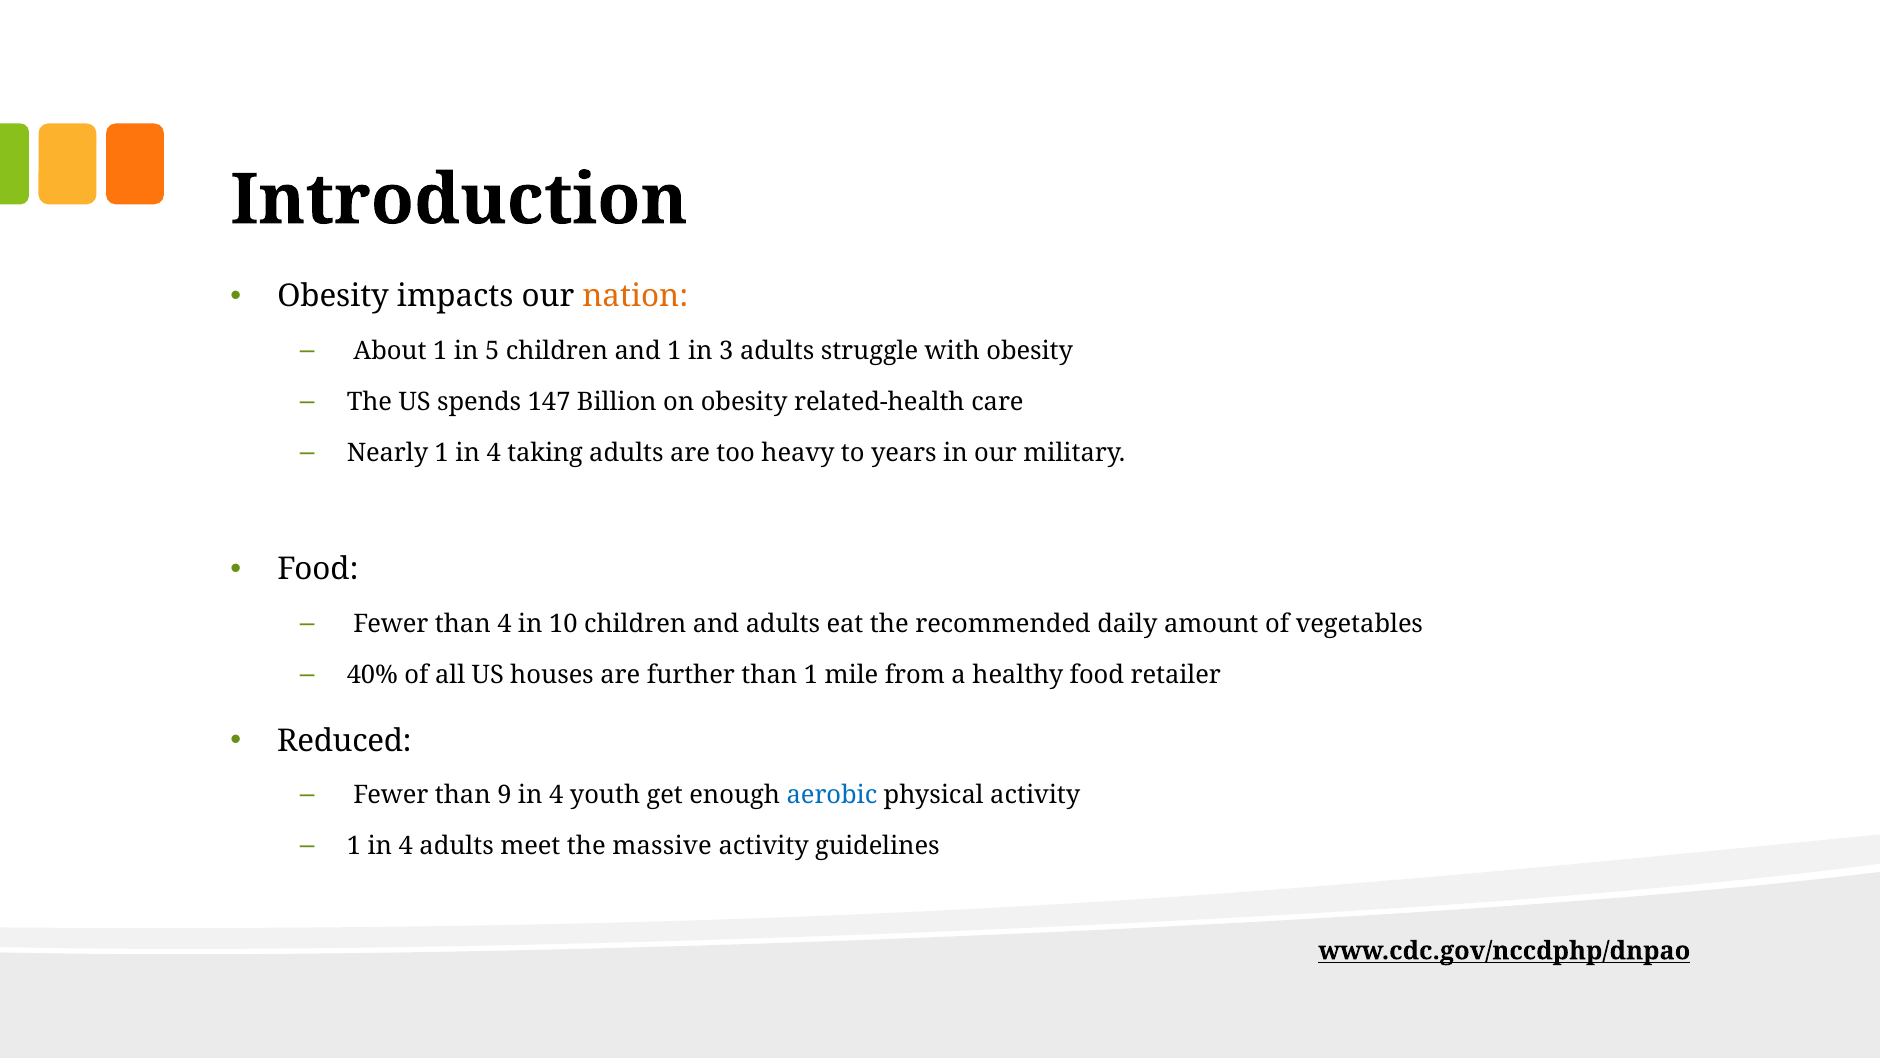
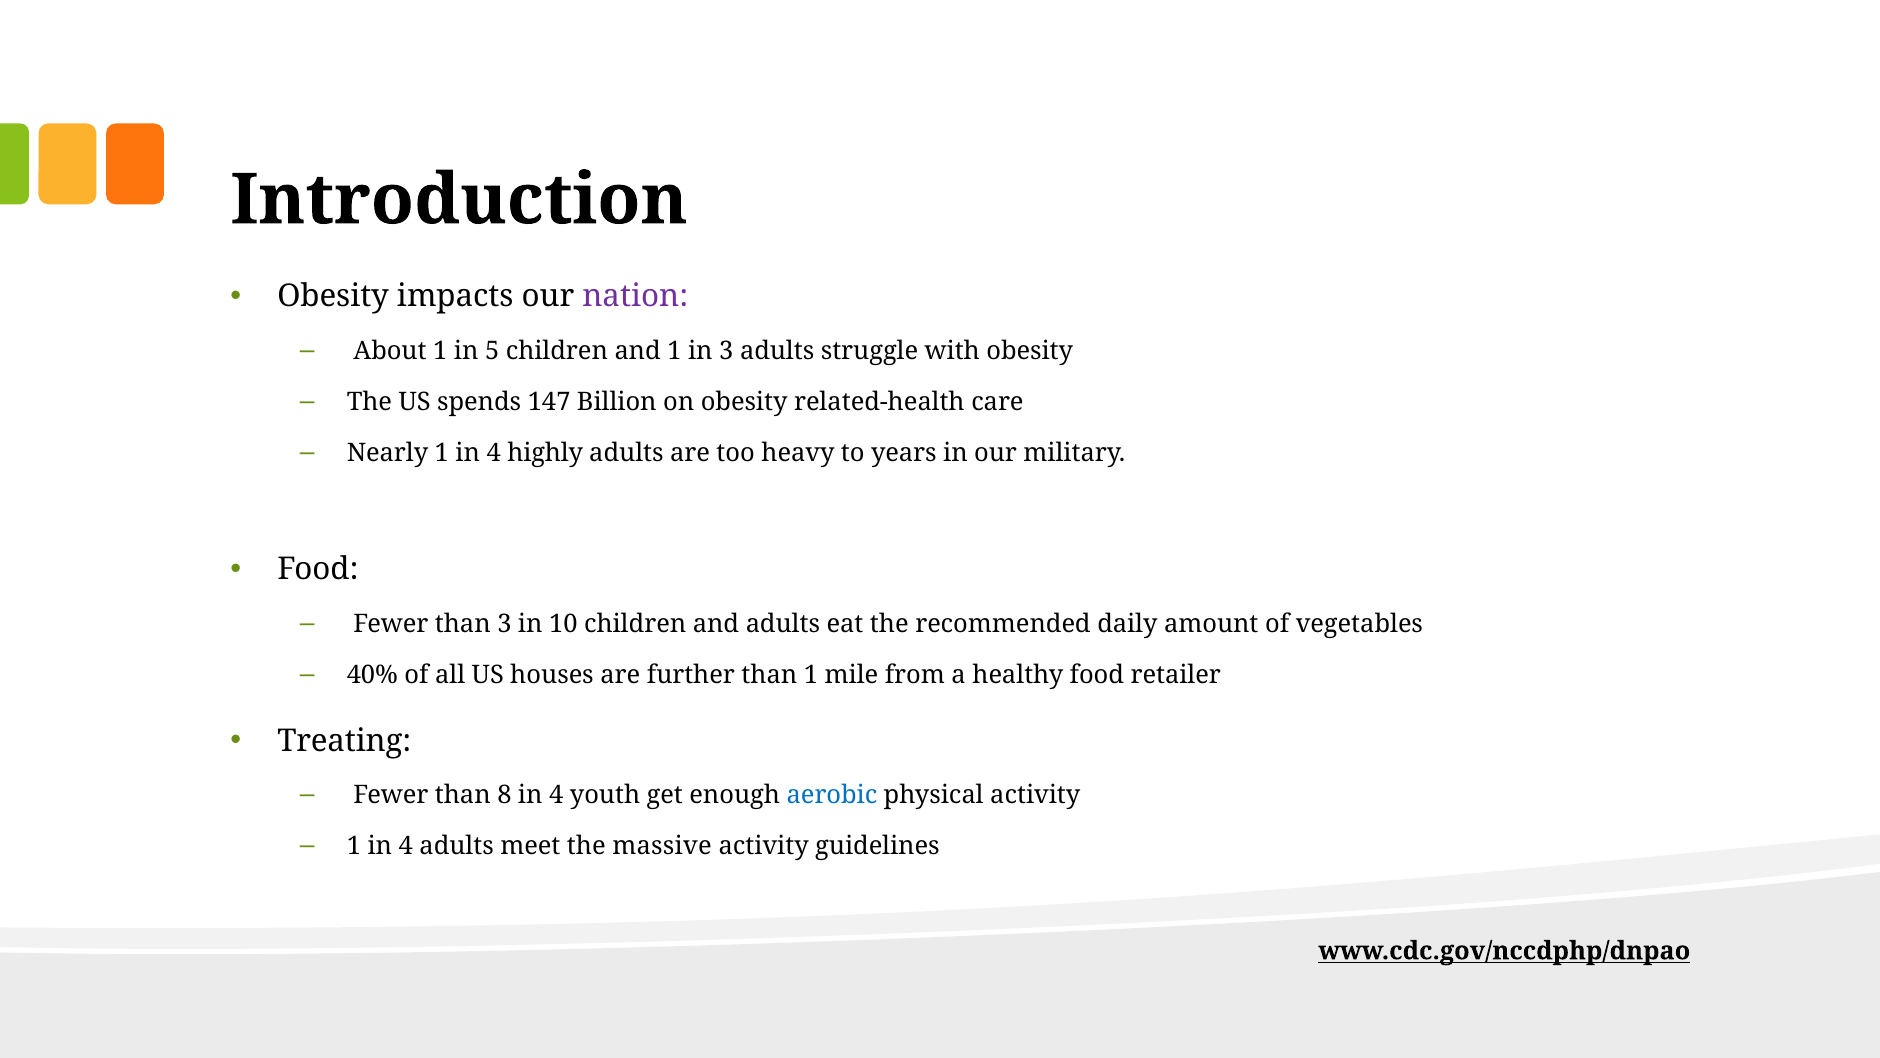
nation colour: orange -> purple
taking: taking -> highly
than 4: 4 -> 3
Reduced: Reduced -> Treating
9: 9 -> 8
